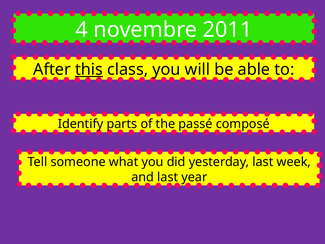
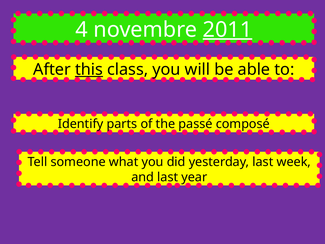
2011 underline: none -> present
